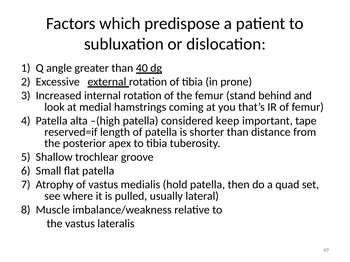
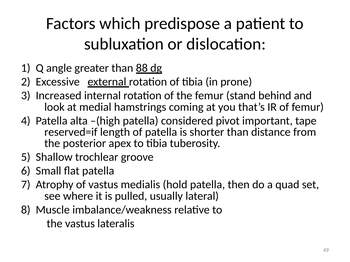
40: 40 -> 88
keep: keep -> pivot
